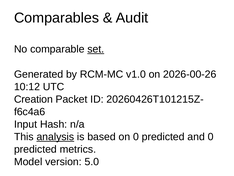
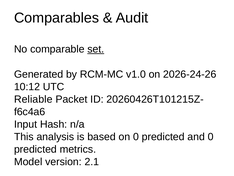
2026-00-26: 2026-00-26 -> 2026-24-26
Creation: Creation -> Reliable
analysis underline: present -> none
5.0: 5.0 -> 2.1
